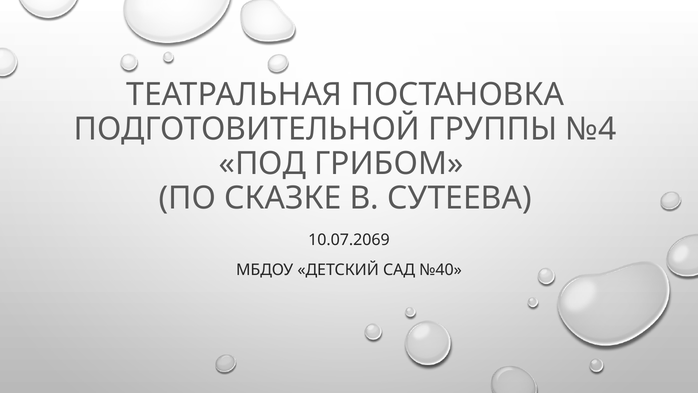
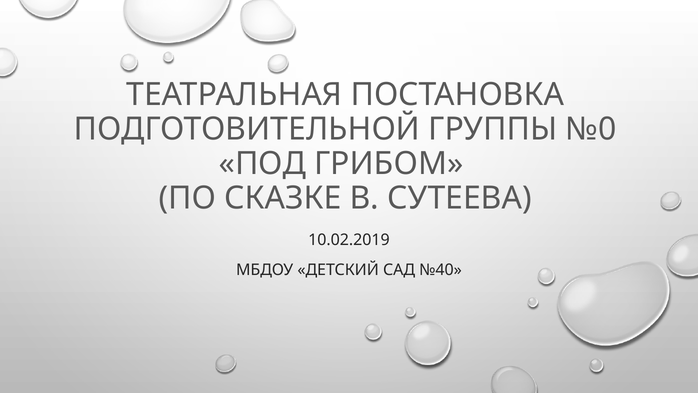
№4: №4 -> №0
10.07.2069: 10.07.2069 -> 10.02.2019
